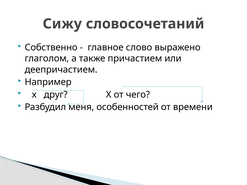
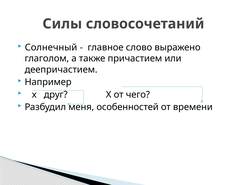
Сижу: Сижу -> Силы
Собственно: Собственно -> Солнечный
